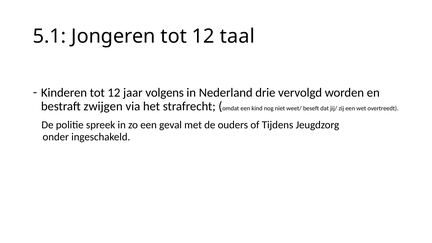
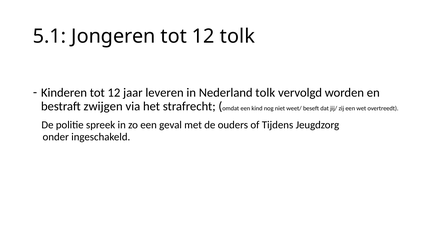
12 taal: taal -> tolk
volgens: volgens -> leveren
Nederland drie: drie -> tolk
